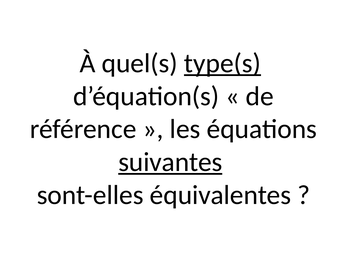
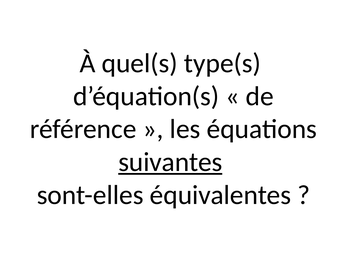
type(s underline: present -> none
